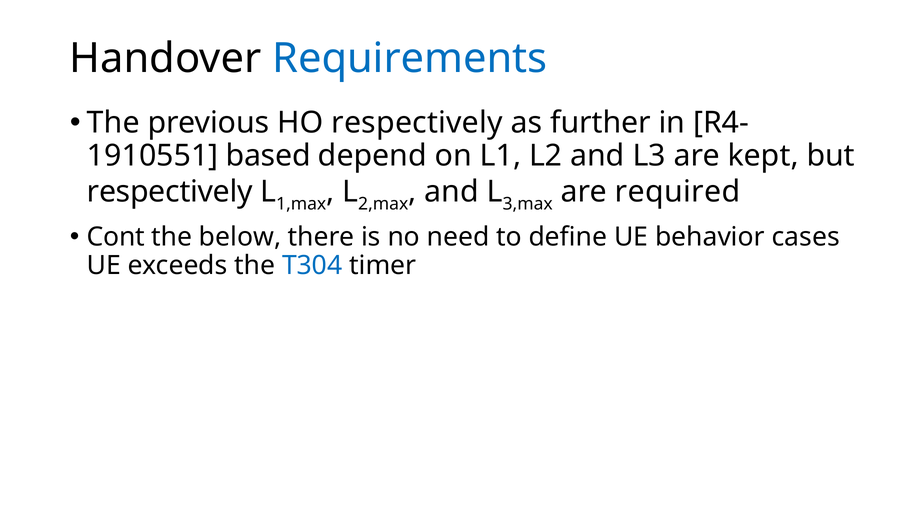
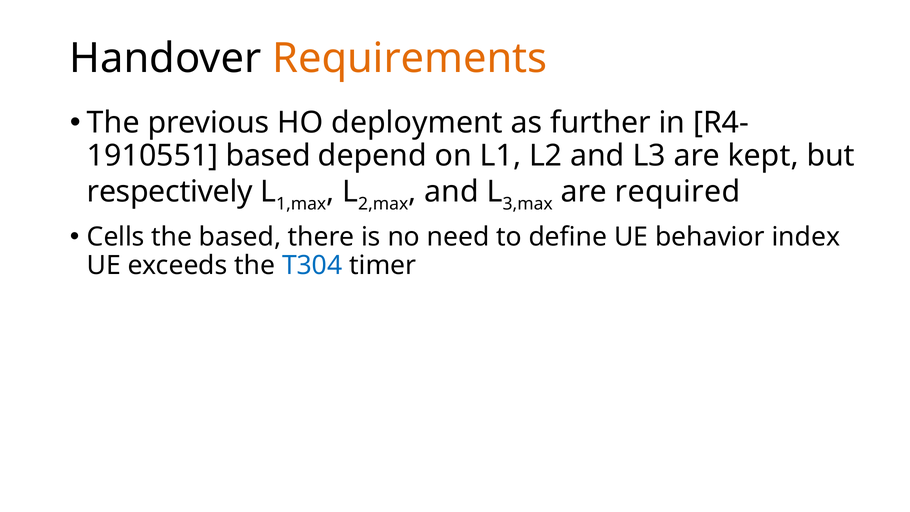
Requirements colour: blue -> orange
HO respectively: respectively -> deployment
Cont: Cont -> Cells
the below: below -> based
cases: cases -> index
